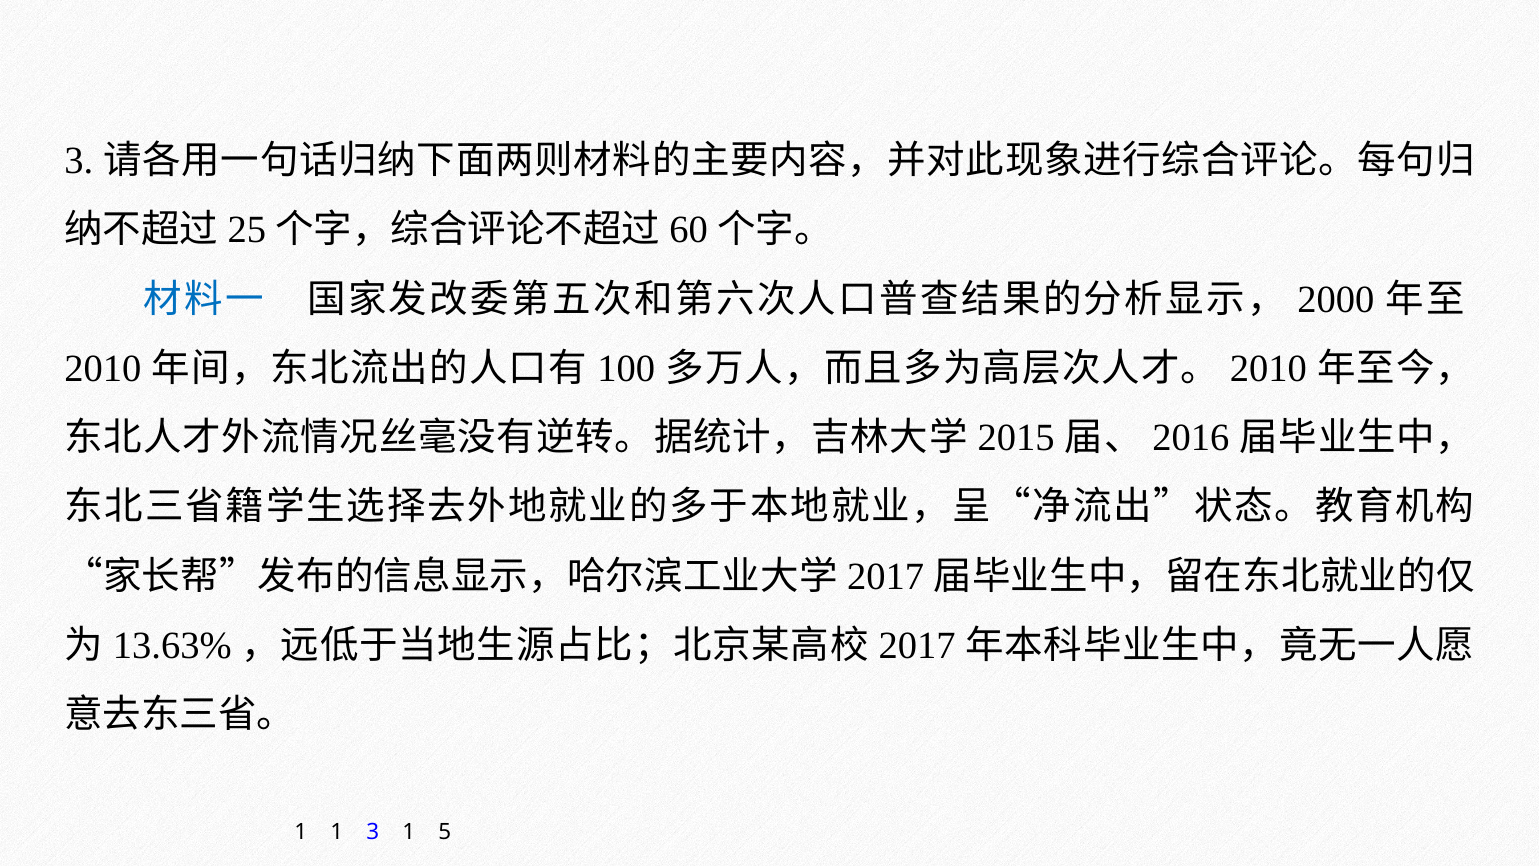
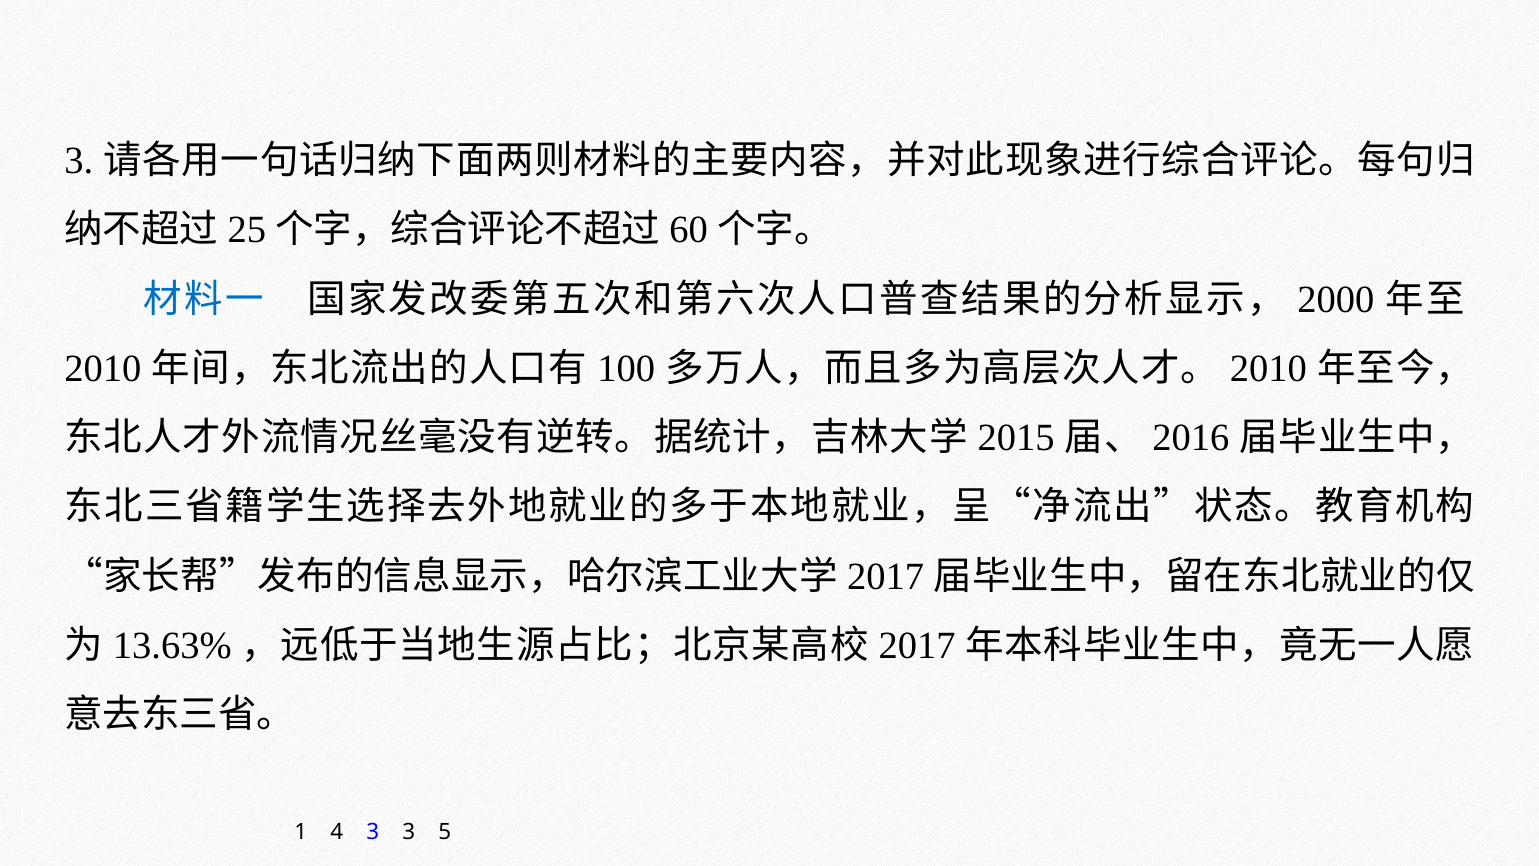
1 1: 1 -> 4
3 1: 1 -> 3
